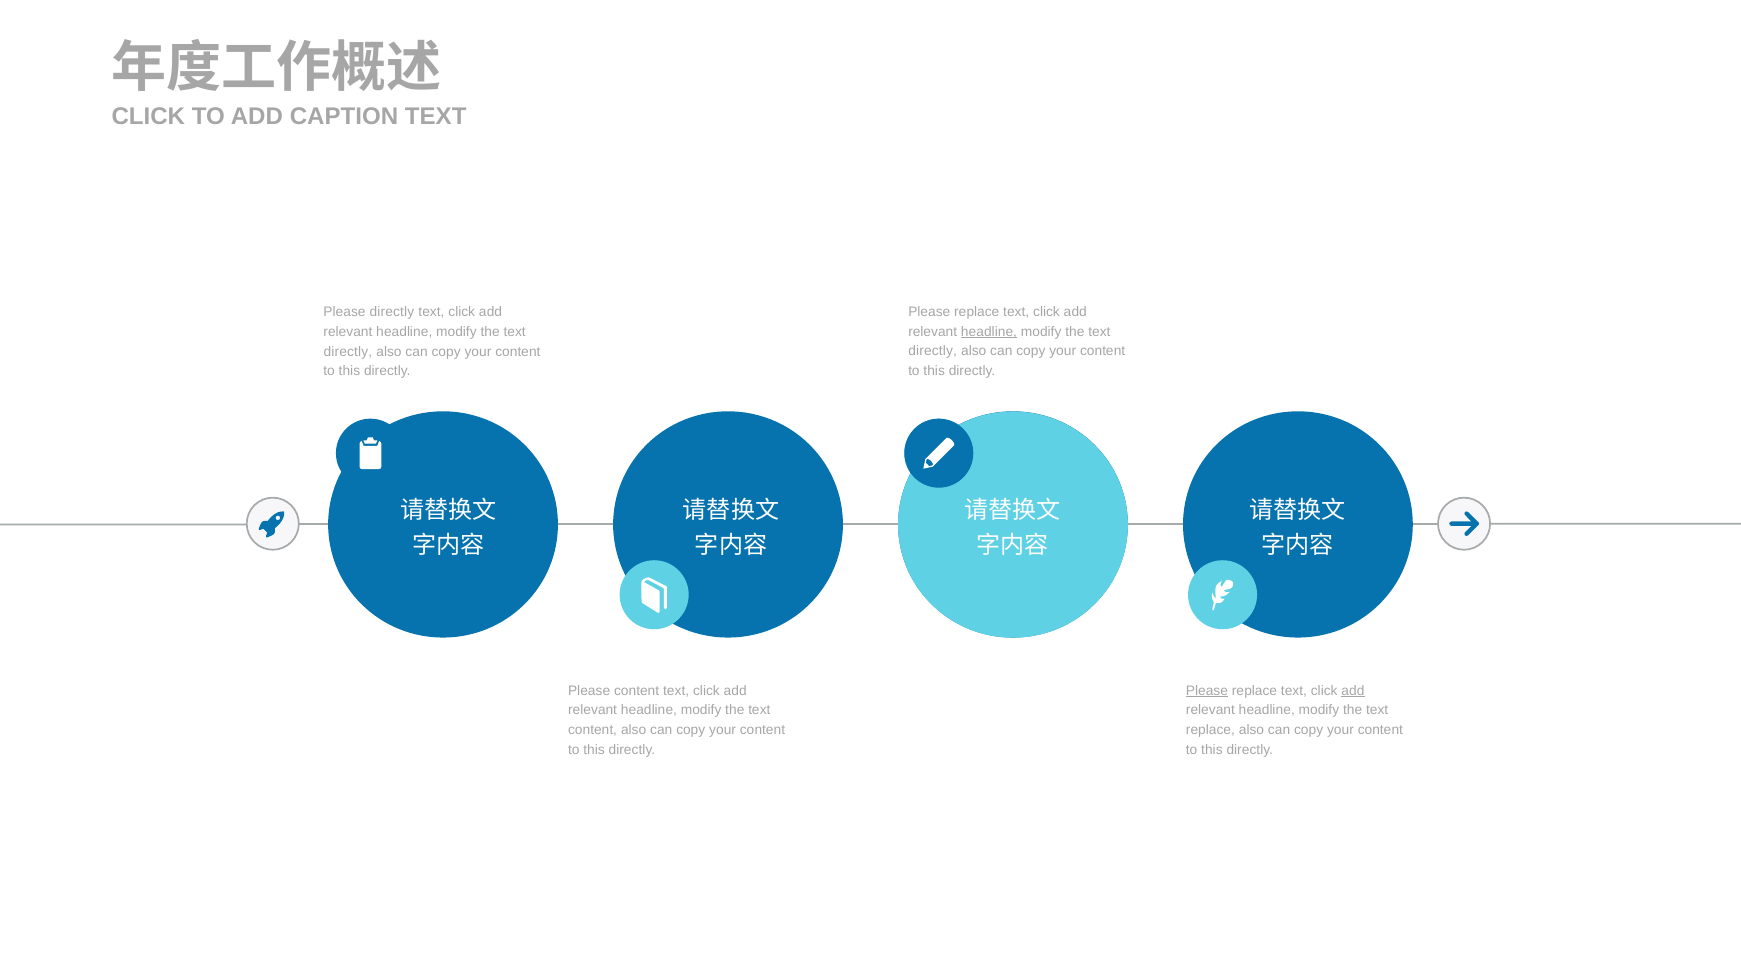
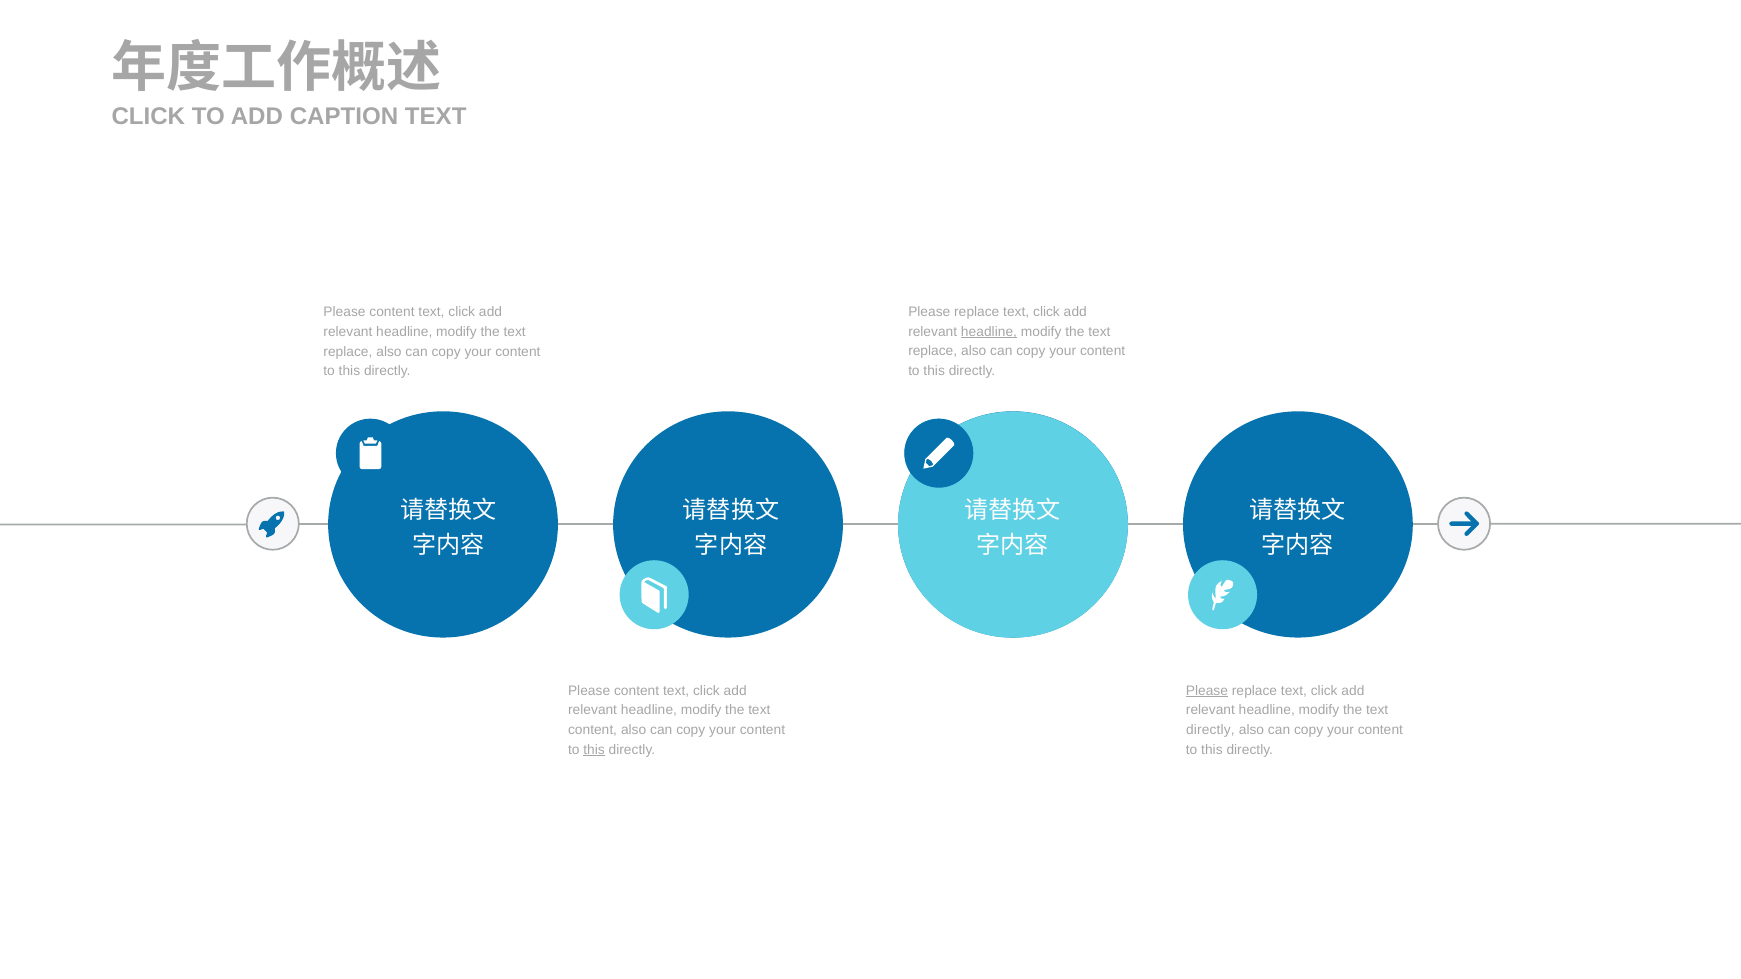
directly at (392, 312): directly -> content
directly at (348, 352): directly -> replace
directly at (933, 352): directly -> replace
add at (1353, 691) underline: present -> none
replace at (1210, 730): replace -> directly
this at (594, 750) underline: none -> present
